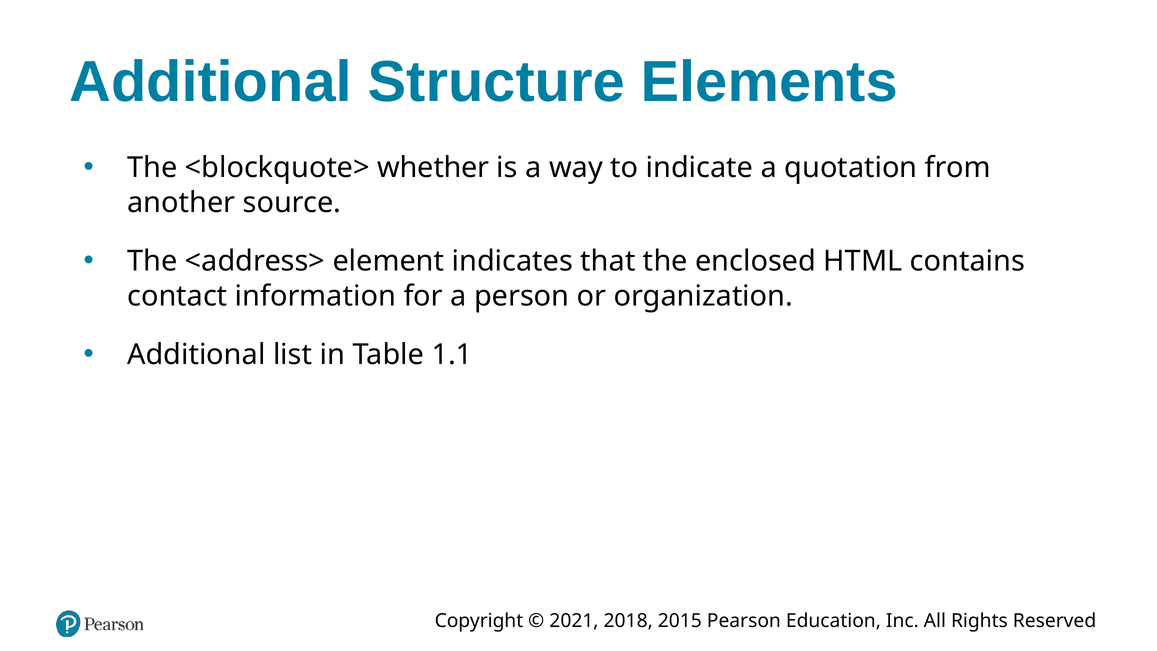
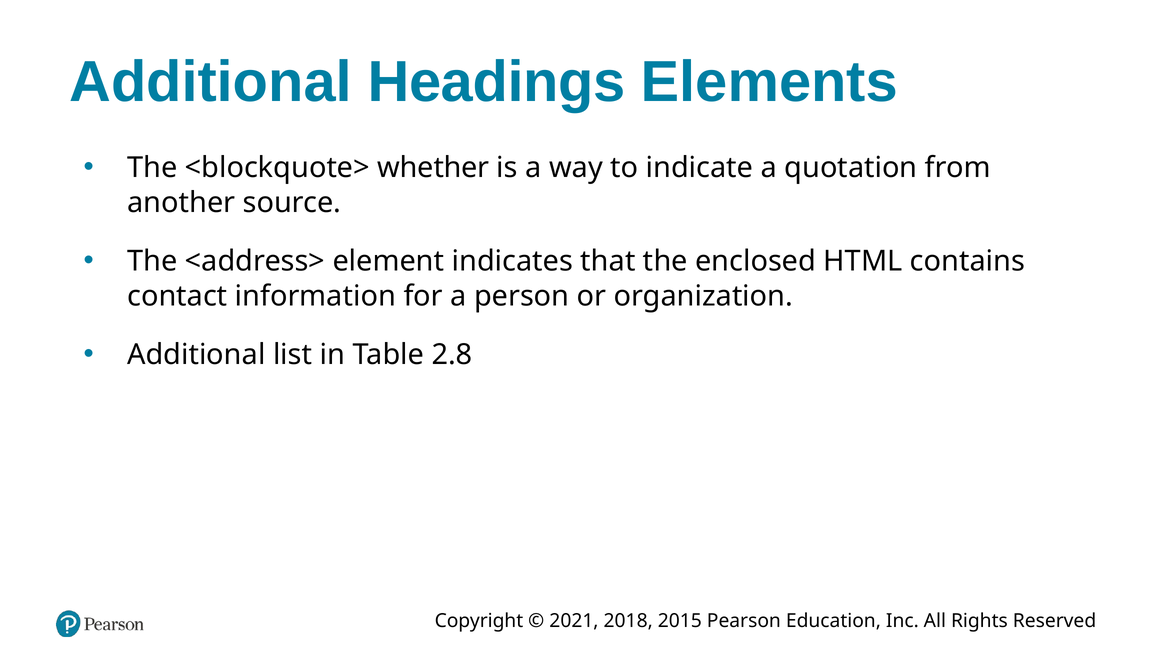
Structure: Structure -> Headings
1.1: 1.1 -> 2.8
